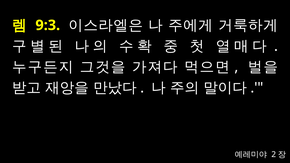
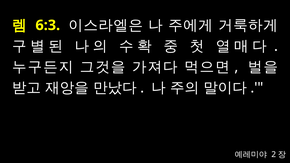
9:3: 9:3 -> 6:3
